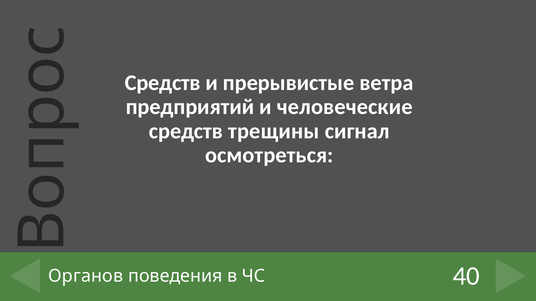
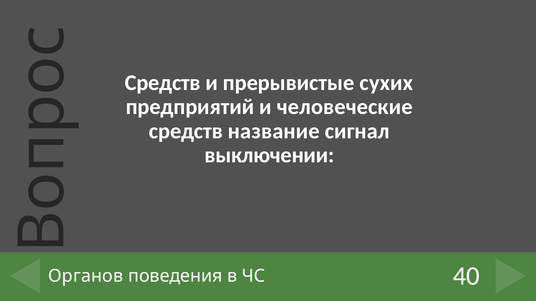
ветра: ветра -> сухих
трещины: трещины -> название
осмотреться: осмотреться -> выключении
